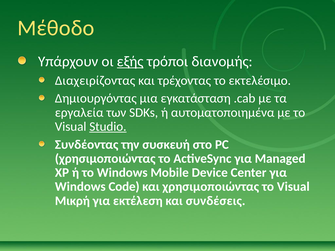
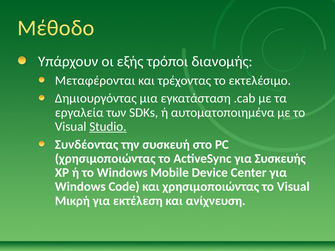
εξής underline: present -> none
Διαχειρίζοντας: Διαχειρίζοντας -> Μεταφέρονται
Managed: Managed -> Συσκευής
συνδέσεις: συνδέσεις -> ανίχνευση
